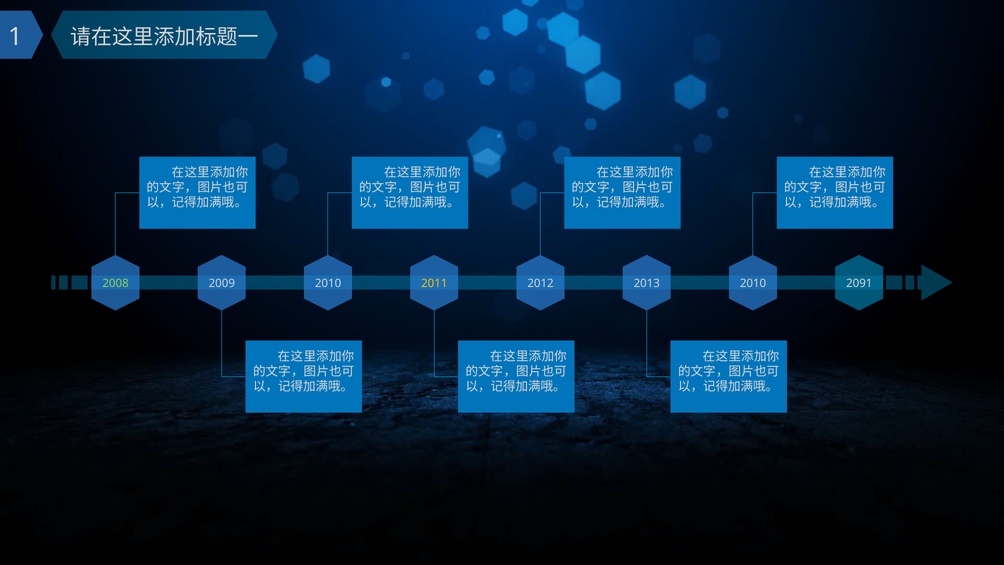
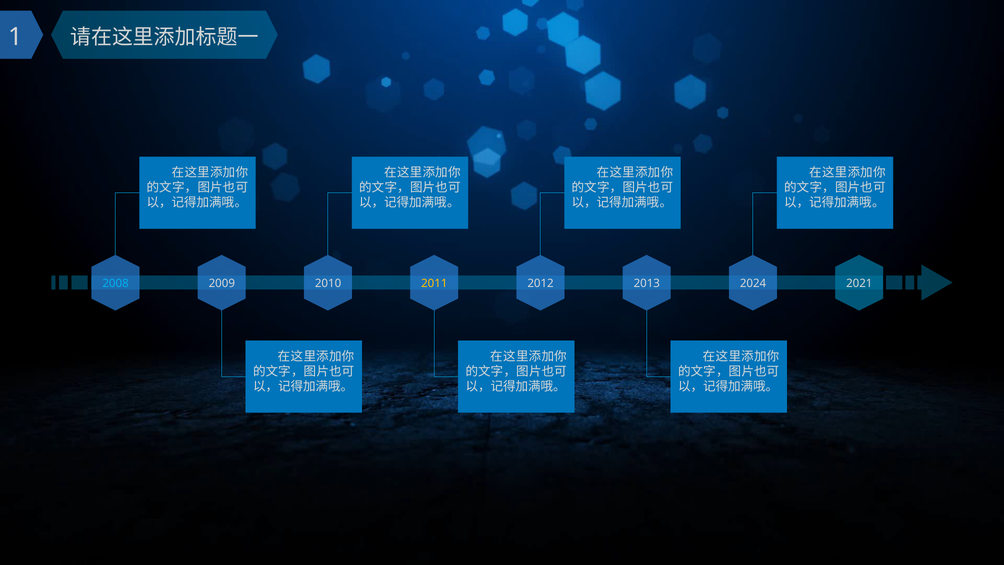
2008 colour: light green -> light blue
2010 at (753, 283): 2010 -> 2024
2091: 2091 -> 2021
